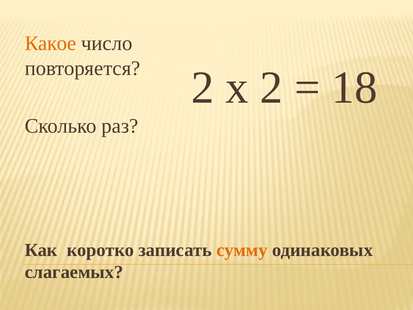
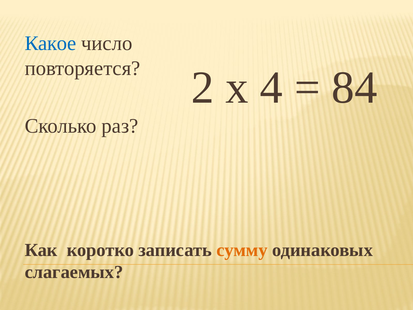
Какое colour: orange -> blue
х 2: 2 -> 4
18: 18 -> 84
